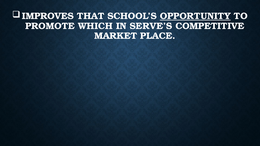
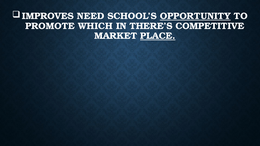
THAT: THAT -> NEED
SERVE’S: SERVE’S -> THERE’S
PLACE underline: none -> present
